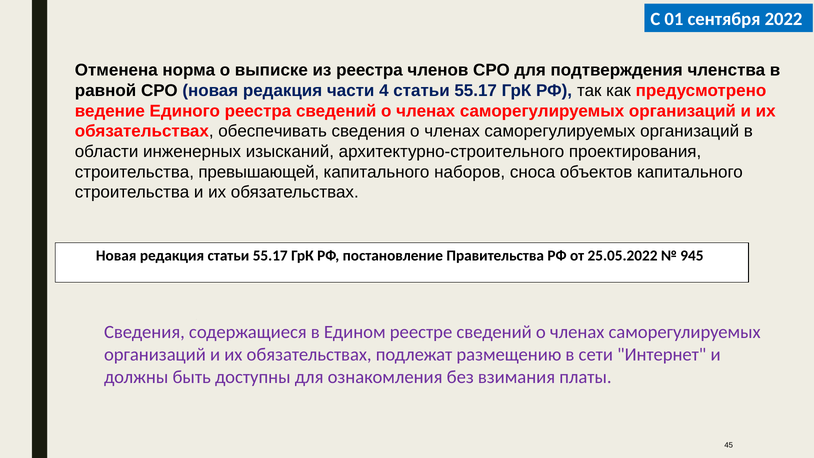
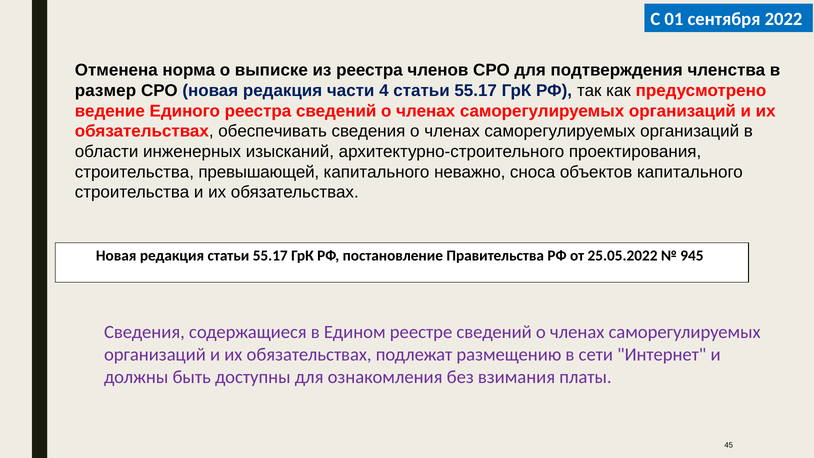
равной: равной -> размер
наборов: наборов -> неважно
